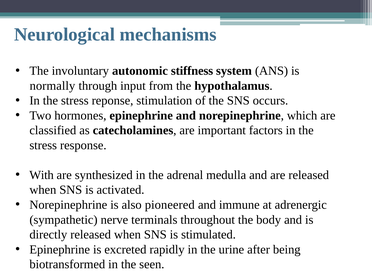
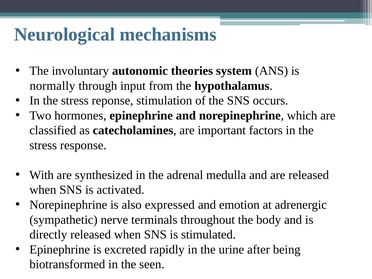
stiffness: stiffness -> theories
pioneered: pioneered -> expressed
immune: immune -> emotion
